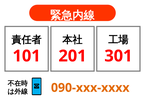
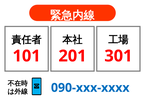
090-xxx-xxxx colour: orange -> blue
